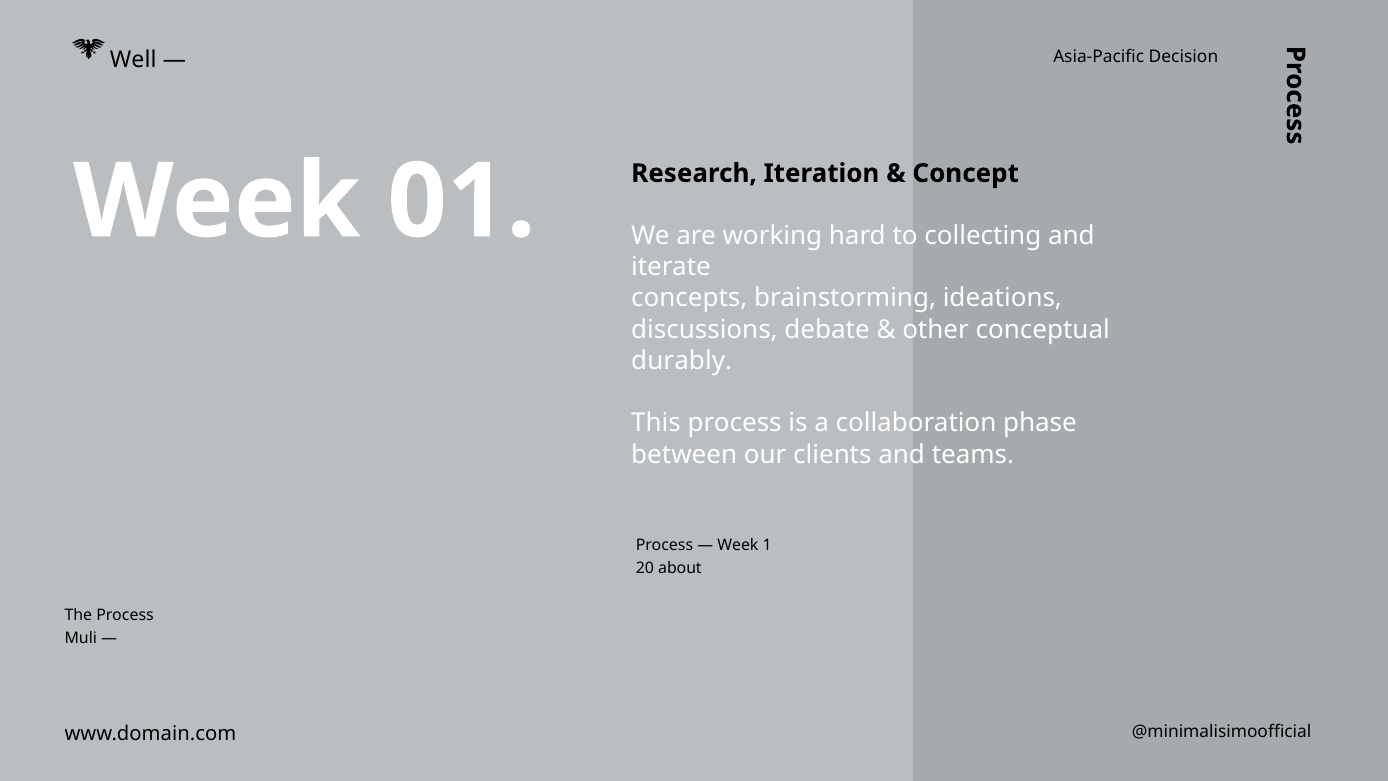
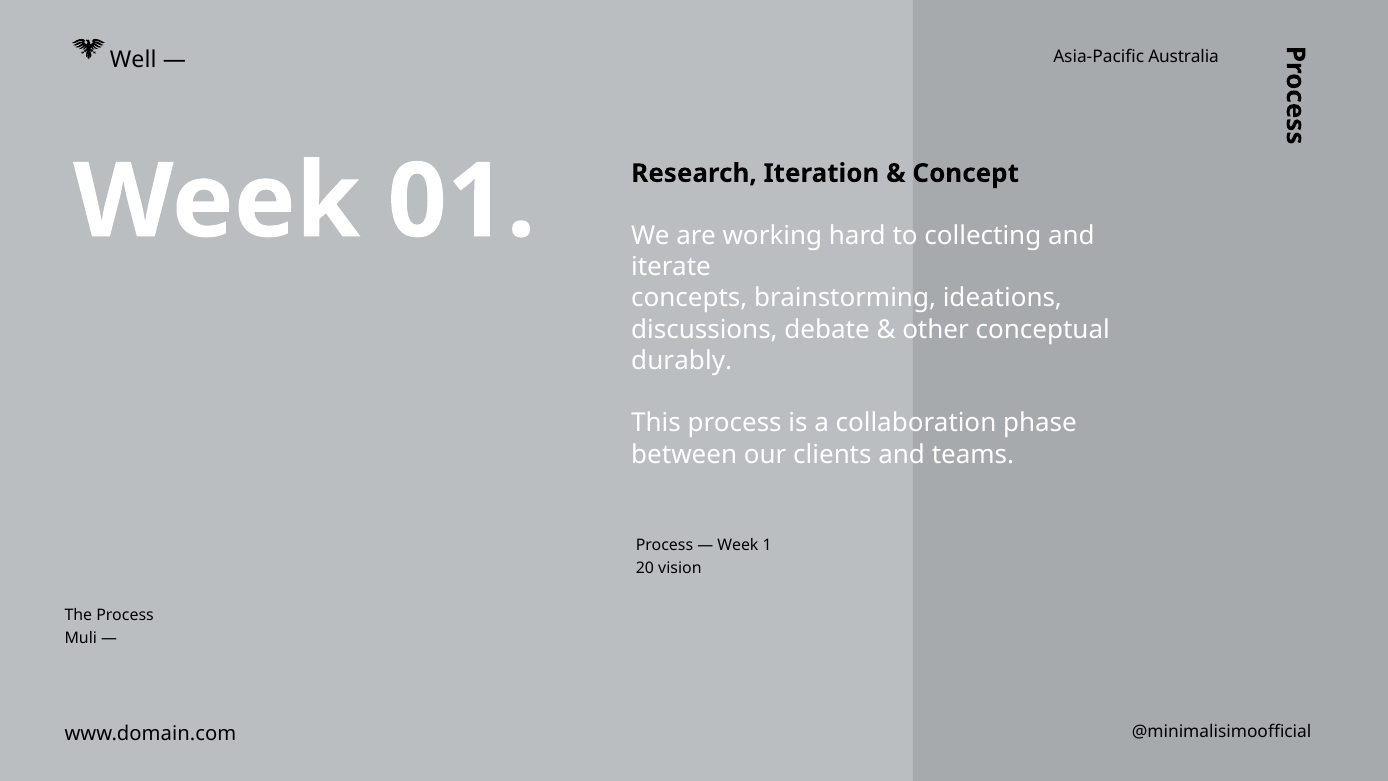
Decision: Decision -> Australia
about: about -> vision
